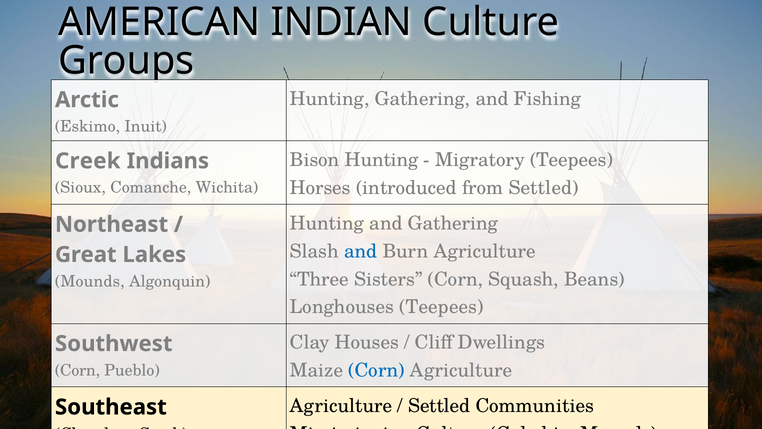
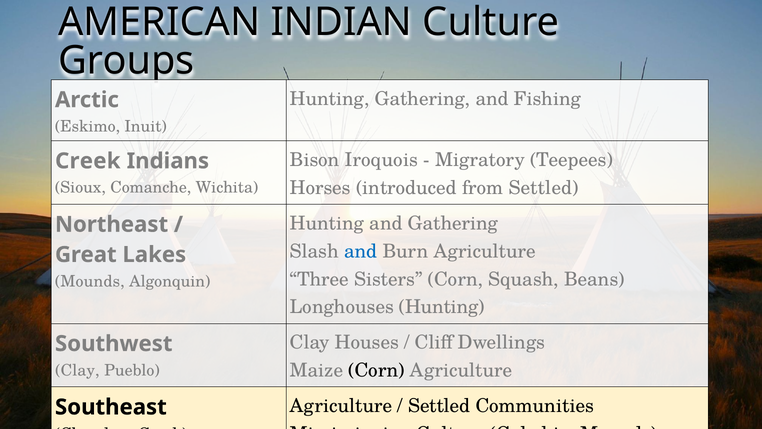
Bison Hunting: Hunting -> Iroquois
Longhouses Teepees: Teepees -> Hunting
Corn at (376, 370) colour: blue -> black
Corn at (78, 370): Corn -> Clay
